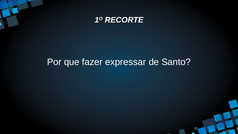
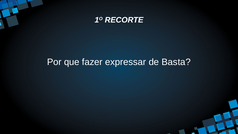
Santo: Santo -> Basta
